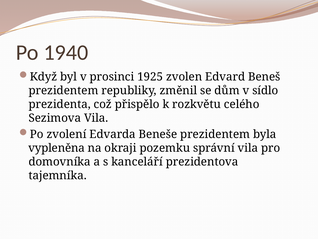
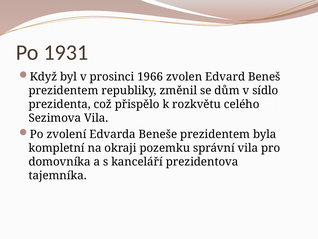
1940: 1940 -> 1931
1925: 1925 -> 1966
vypleněna: vypleněna -> kompletní
